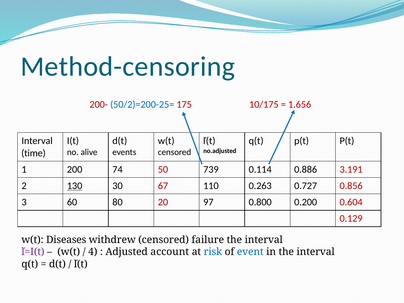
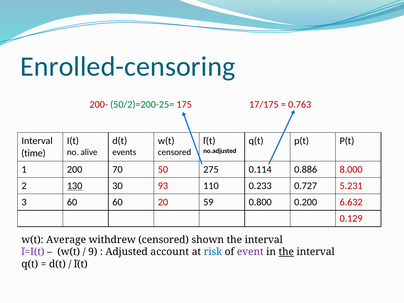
Method-censoring: Method-censoring -> Enrolled-censoring
50/2)=200-25= colour: blue -> green
10/175: 10/175 -> 17/175
1.656: 1.656 -> 0.763
74: 74 -> 70
739: 739 -> 275
3.191: 3.191 -> 8.000
67: 67 -> 93
0.263: 0.263 -> 0.233
0.856: 0.856 -> 5.231
60 80: 80 -> 60
97: 97 -> 59
0.604: 0.604 -> 6.632
Diseases: Diseases -> Average
failure: failure -> shown
4: 4 -> 9
event colour: blue -> purple
the at (286, 252) underline: none -> present
